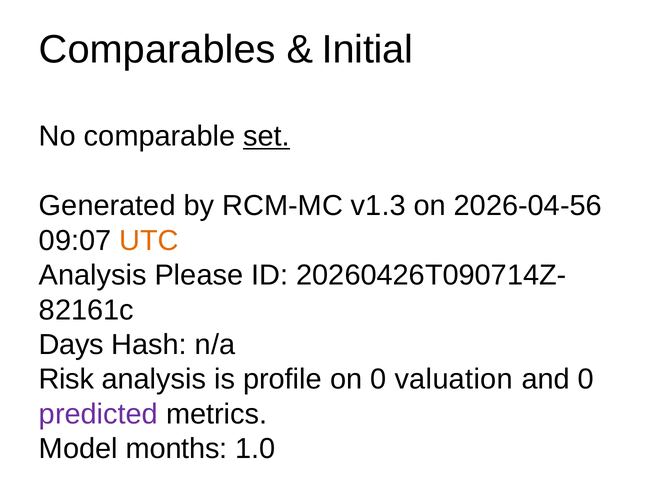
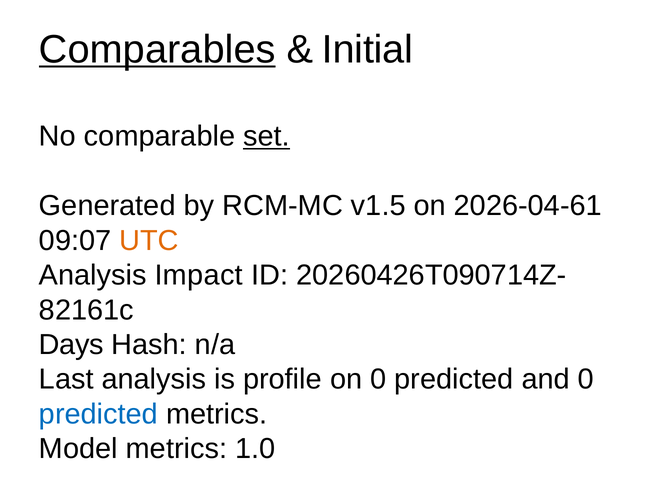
Comparables underline: none -> present
v1.3: v1.3 -> v1.5
2026-04-56: 2026-04-56 -> 2026-04-61
Please: Please -> Impact
Risk: Risk -> Last
on 0 valuation: valuation -> predicted
predicted at (98, 414) colour: purple -> blue
Model months: months -> metrics
